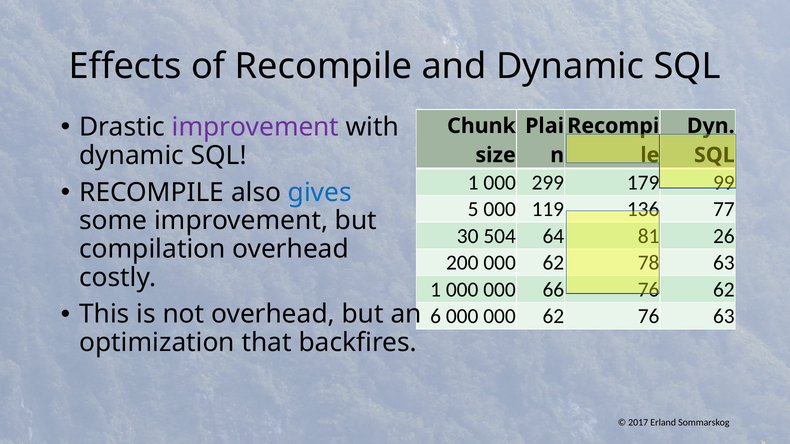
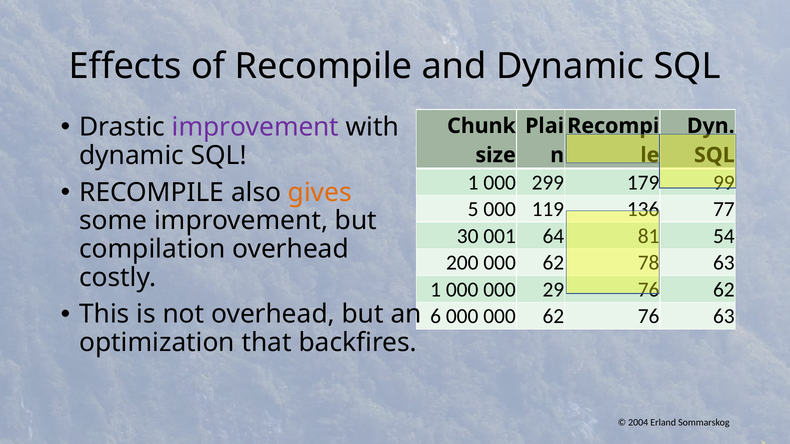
gives colour: blue -> orange
504: 504 -> 001
26: 26 -> 54
66: 66 -> 29
2017: 2017 -> 2004
